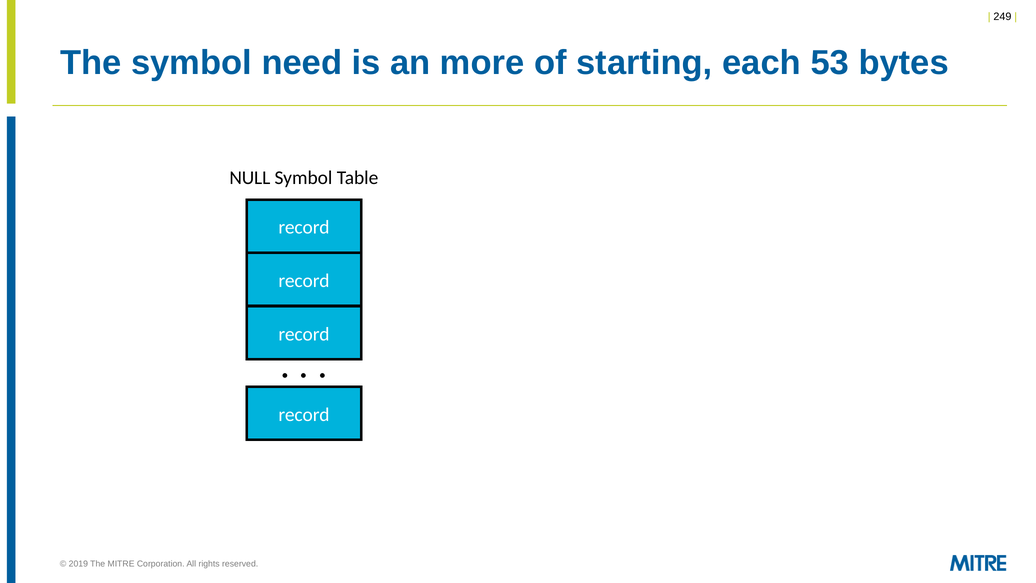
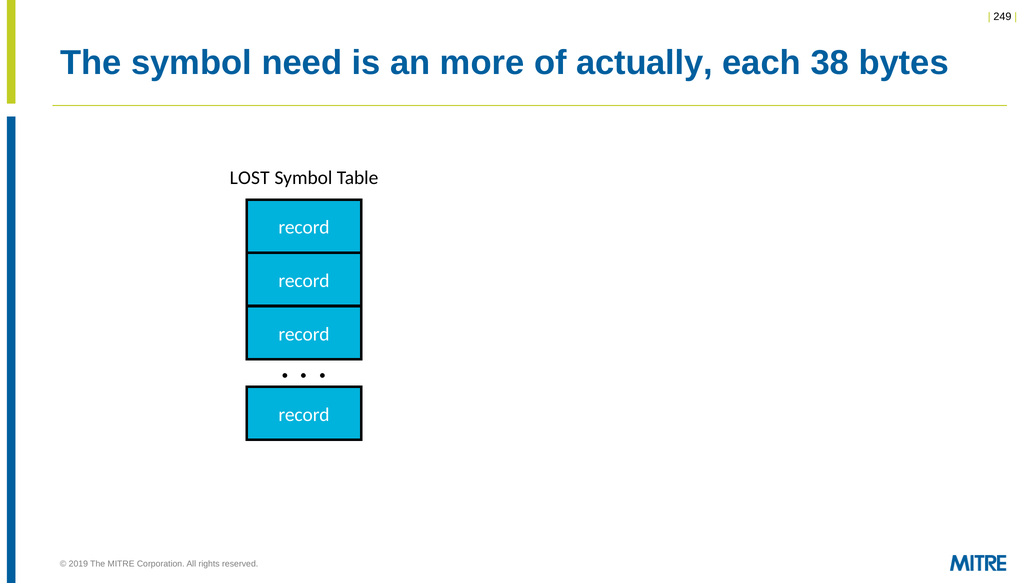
starting: starting -> actually
53: 53 -> 38
NULL: NULL -> LOST
